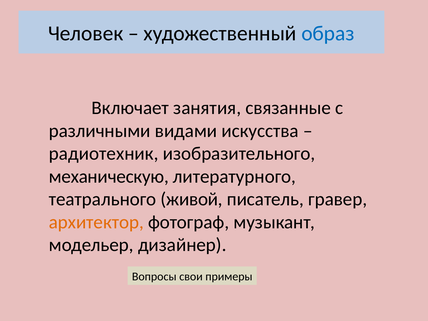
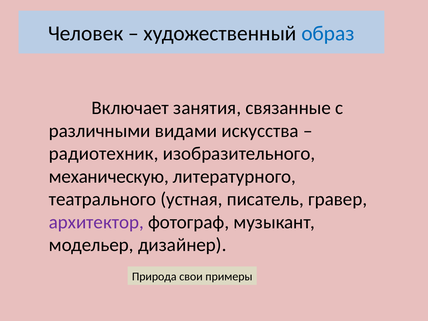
живой: живой -> устная
архитектор colour: orange -> purple
Вопросы: Вопросы -> Природа
